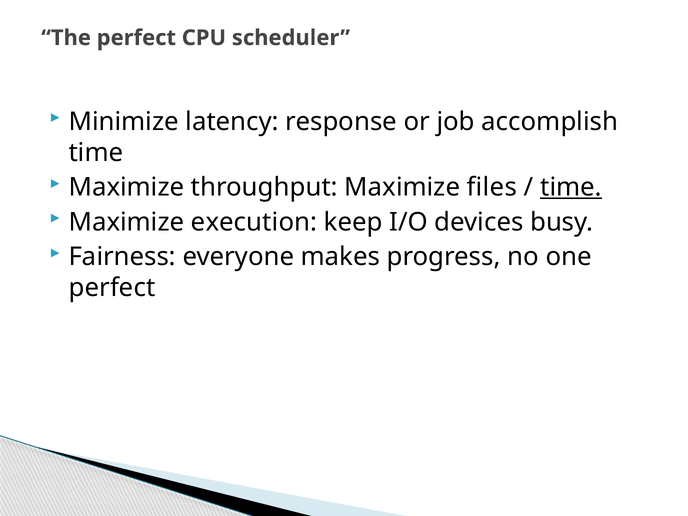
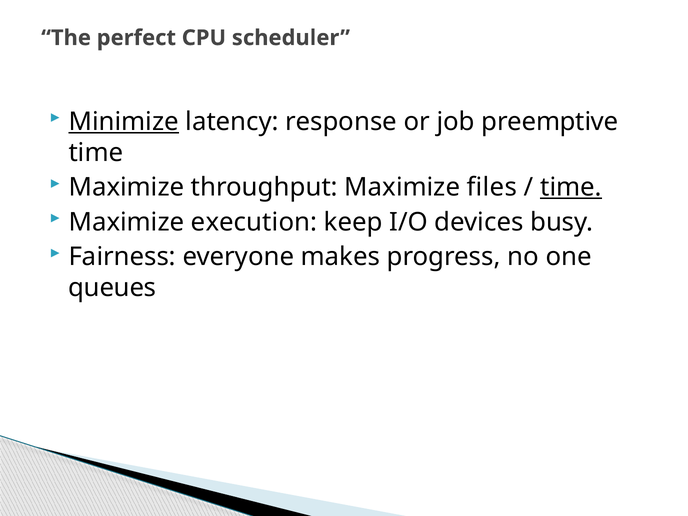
Minimize underline: none -> present
accomplish: accomplish -> preemptive
perfect at (112, 288): perfect -> queues
